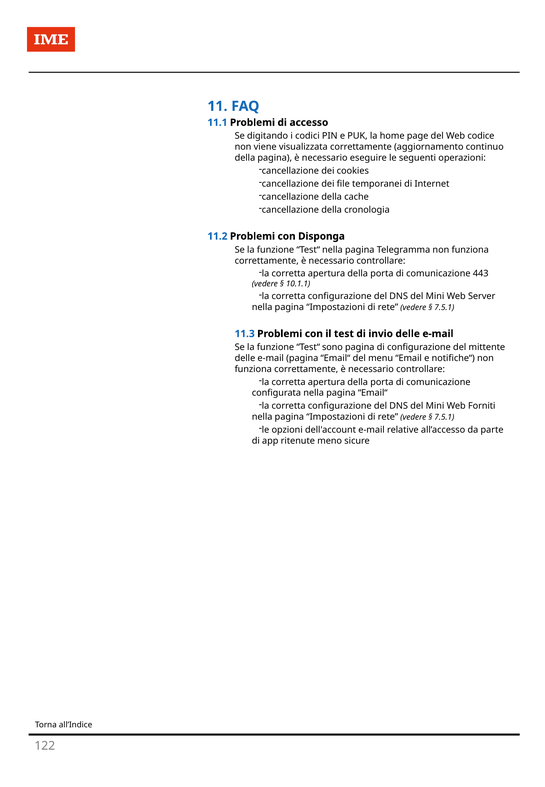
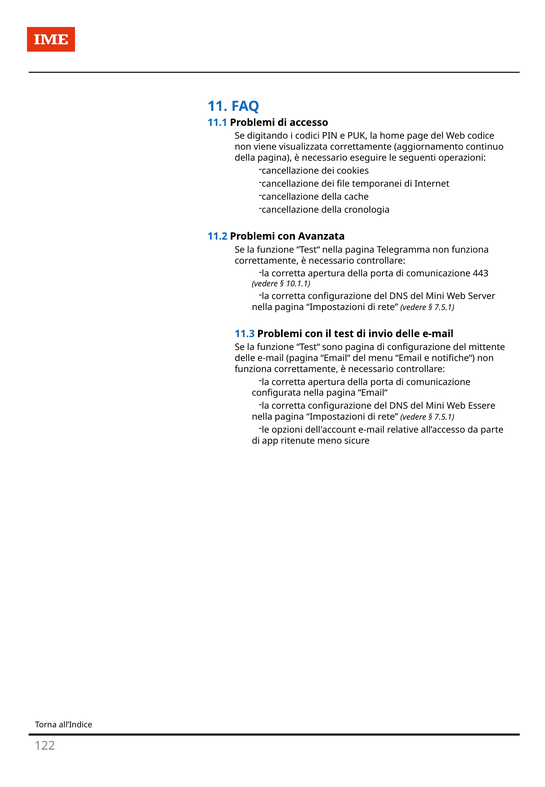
Disponga: Disponga -> Avanzata
Forniti: Forniti -> Essere
